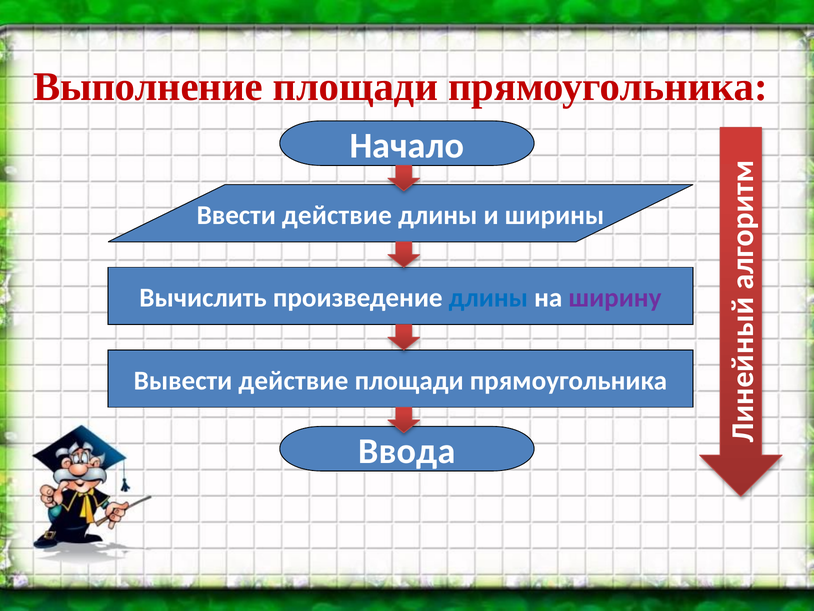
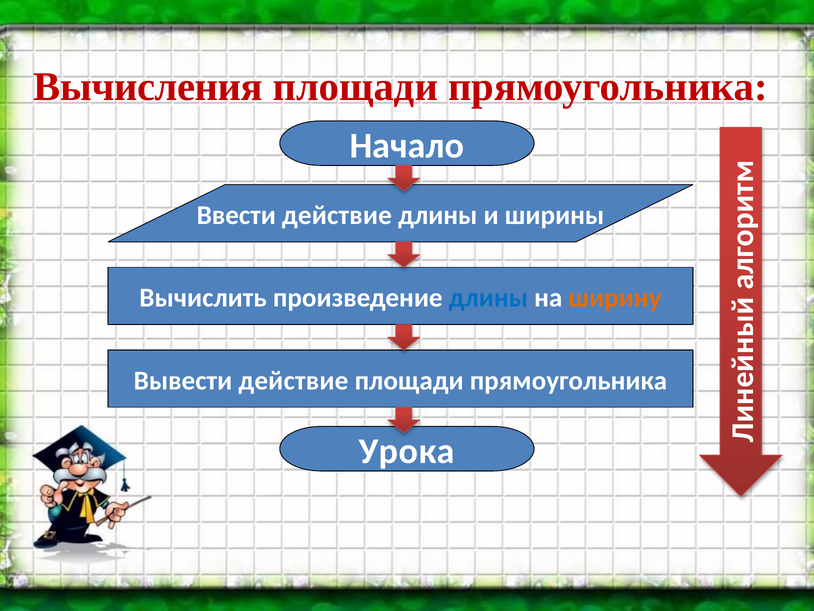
Выполнение: Выполнение -> Вычисления
ширину colour: purple -> orange
Ввода: Ввода -> Урока
